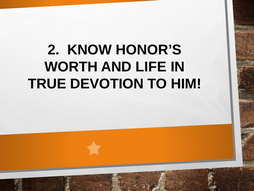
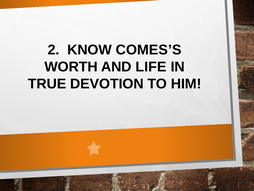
HONOR’S: HONOR’S -> COMES’S
